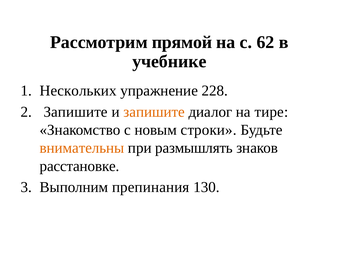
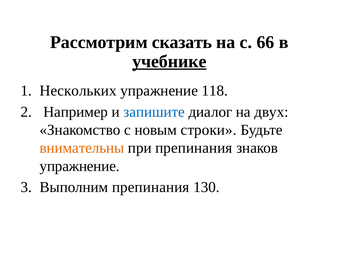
прямой: прямой -> сказать
62: 62 -> 66
учебнике underline: none -> present
228: 228 -> 118
Запишите at (76, 112): Запишите -> Например
запишите at (154, 112) colour: orange -> blue
тире: тире -> двух
при размышлять: размышлять -> препинания
расстановке at (80, 166): расстановке -> упражнение
